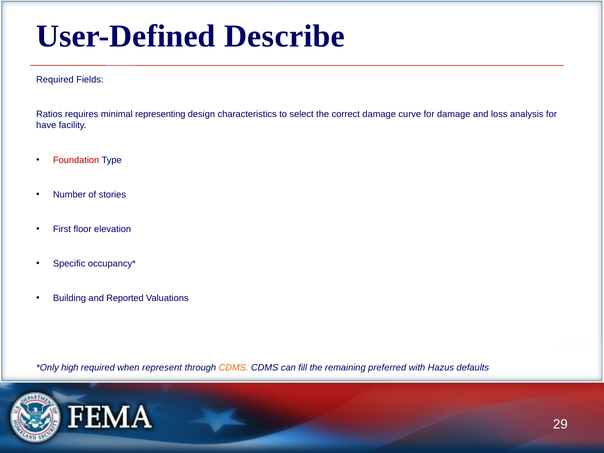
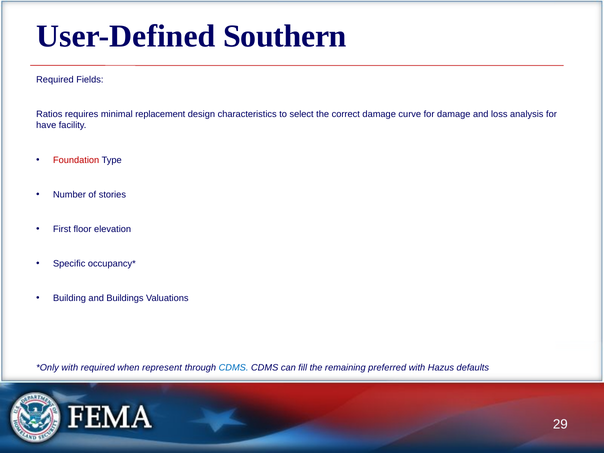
Describe: Describe -> Southern
representing: representing -> replacement
Reported: Reported -> Buildings
high at (70, 367): high -> with
CDMS at (234, 367) colour: orange -> blue
